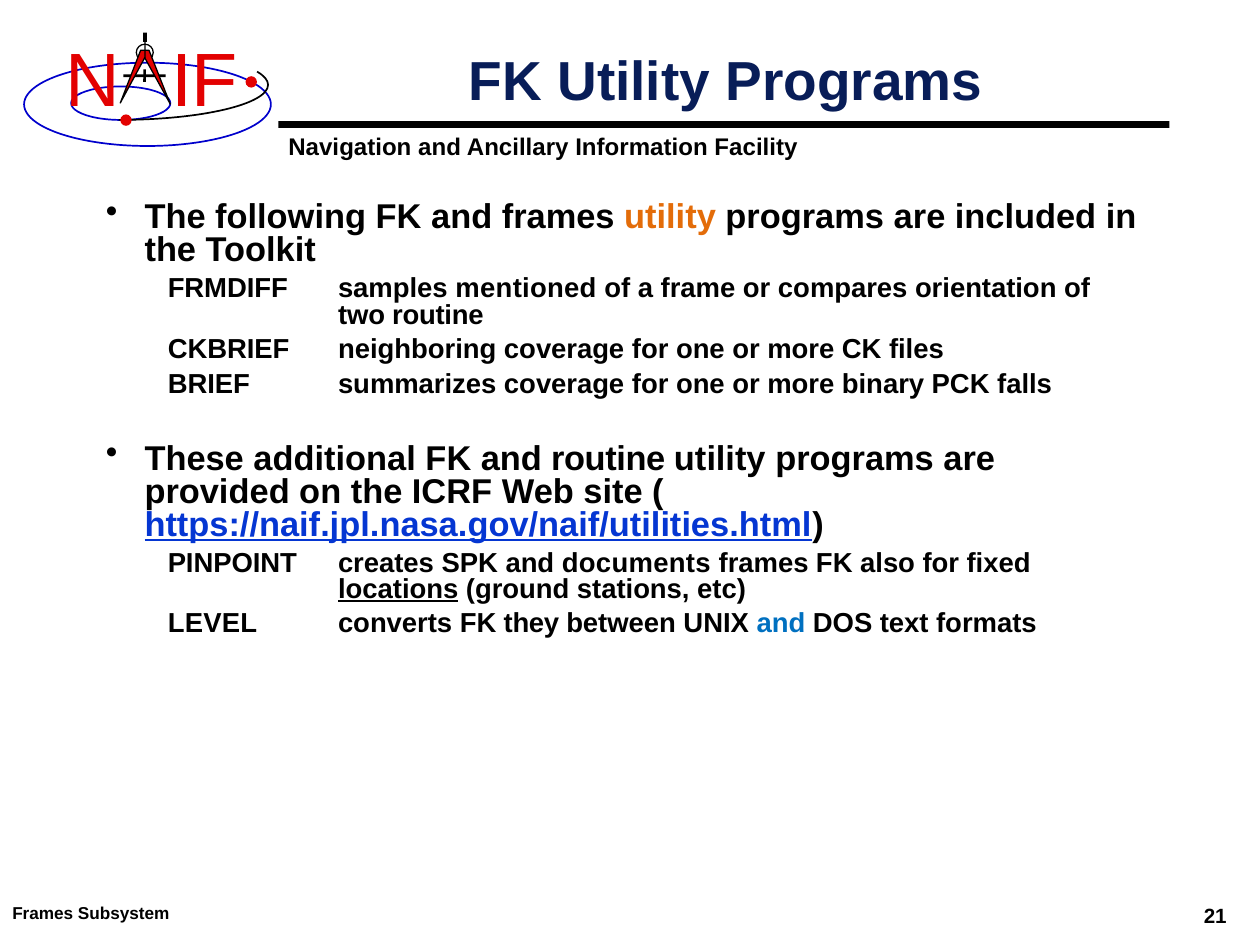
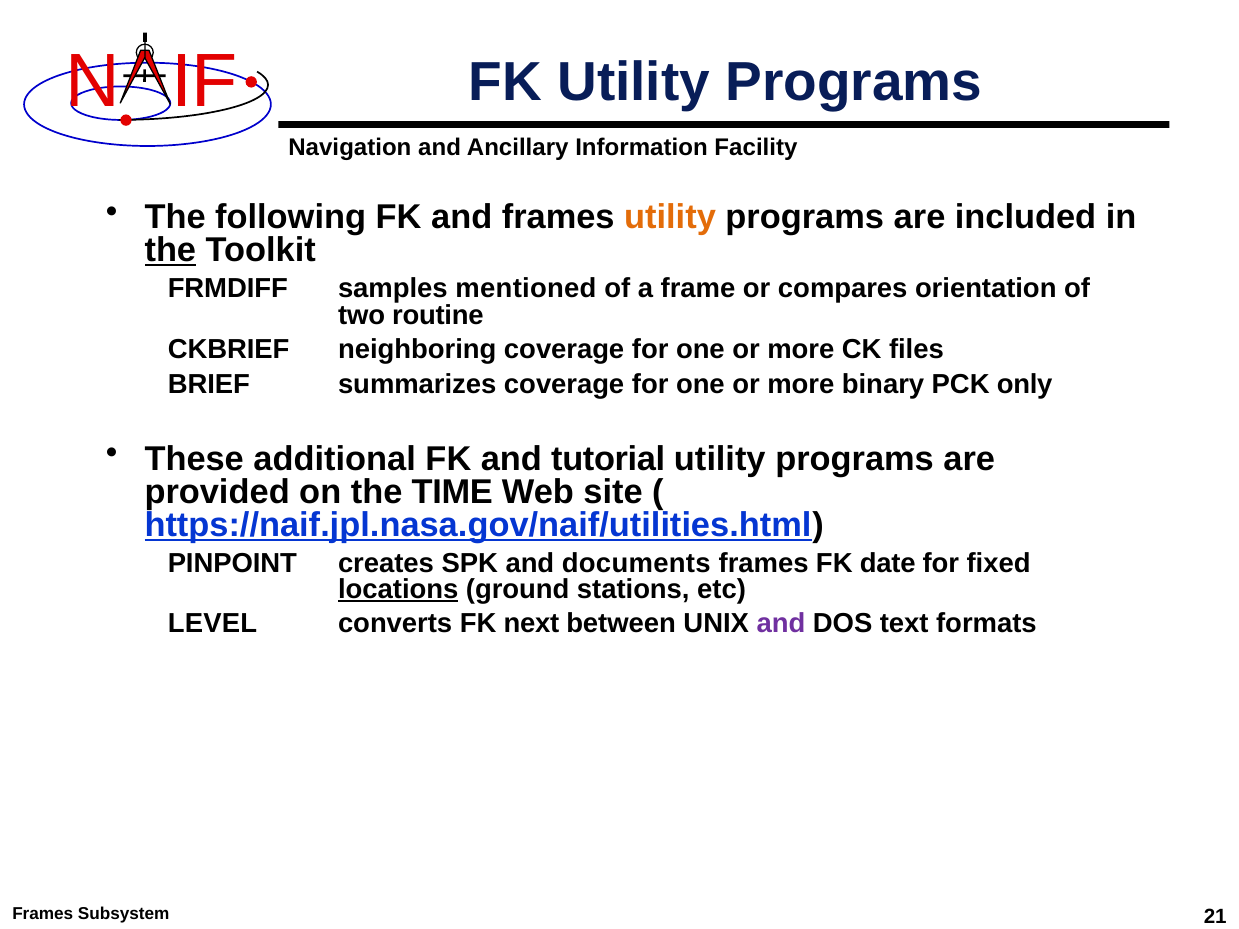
the at (170, 251) underline: none -> present
falls: falls -> only
and routine: routine -> tutorial
ICRF: ICRF -> TIME
also: also -> date
they: they -> next
and at (781, 624) colour: blue -> purple
